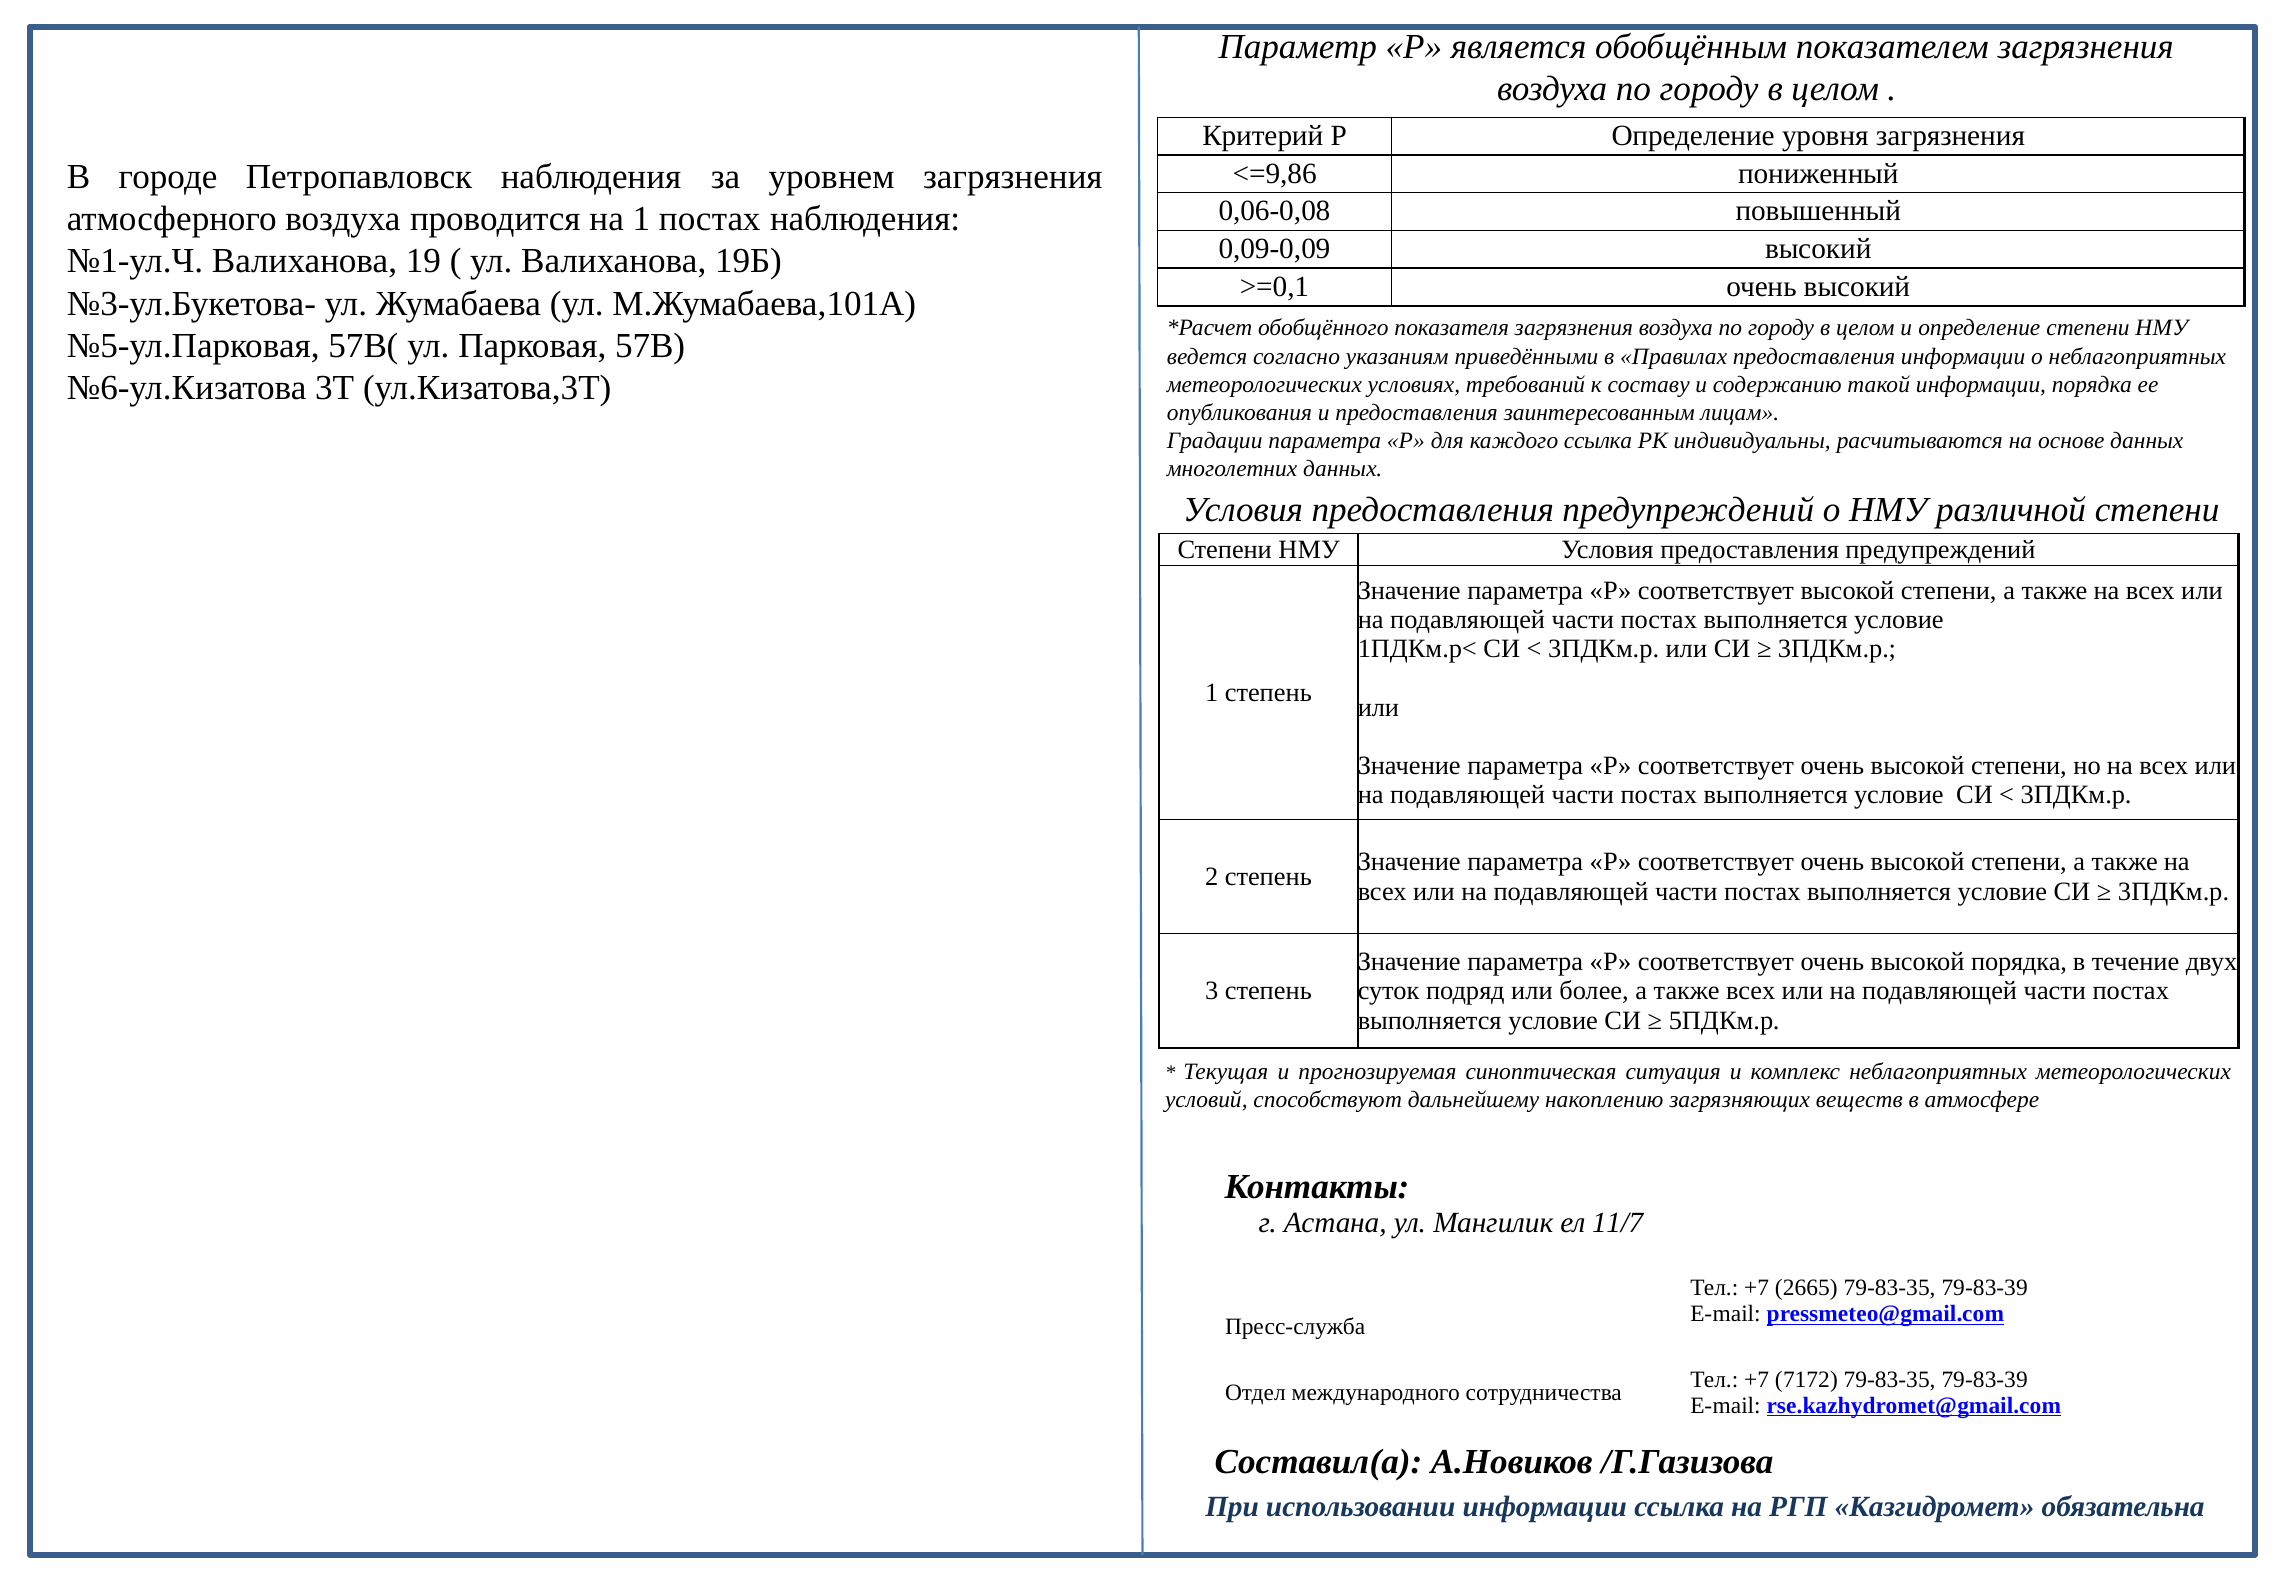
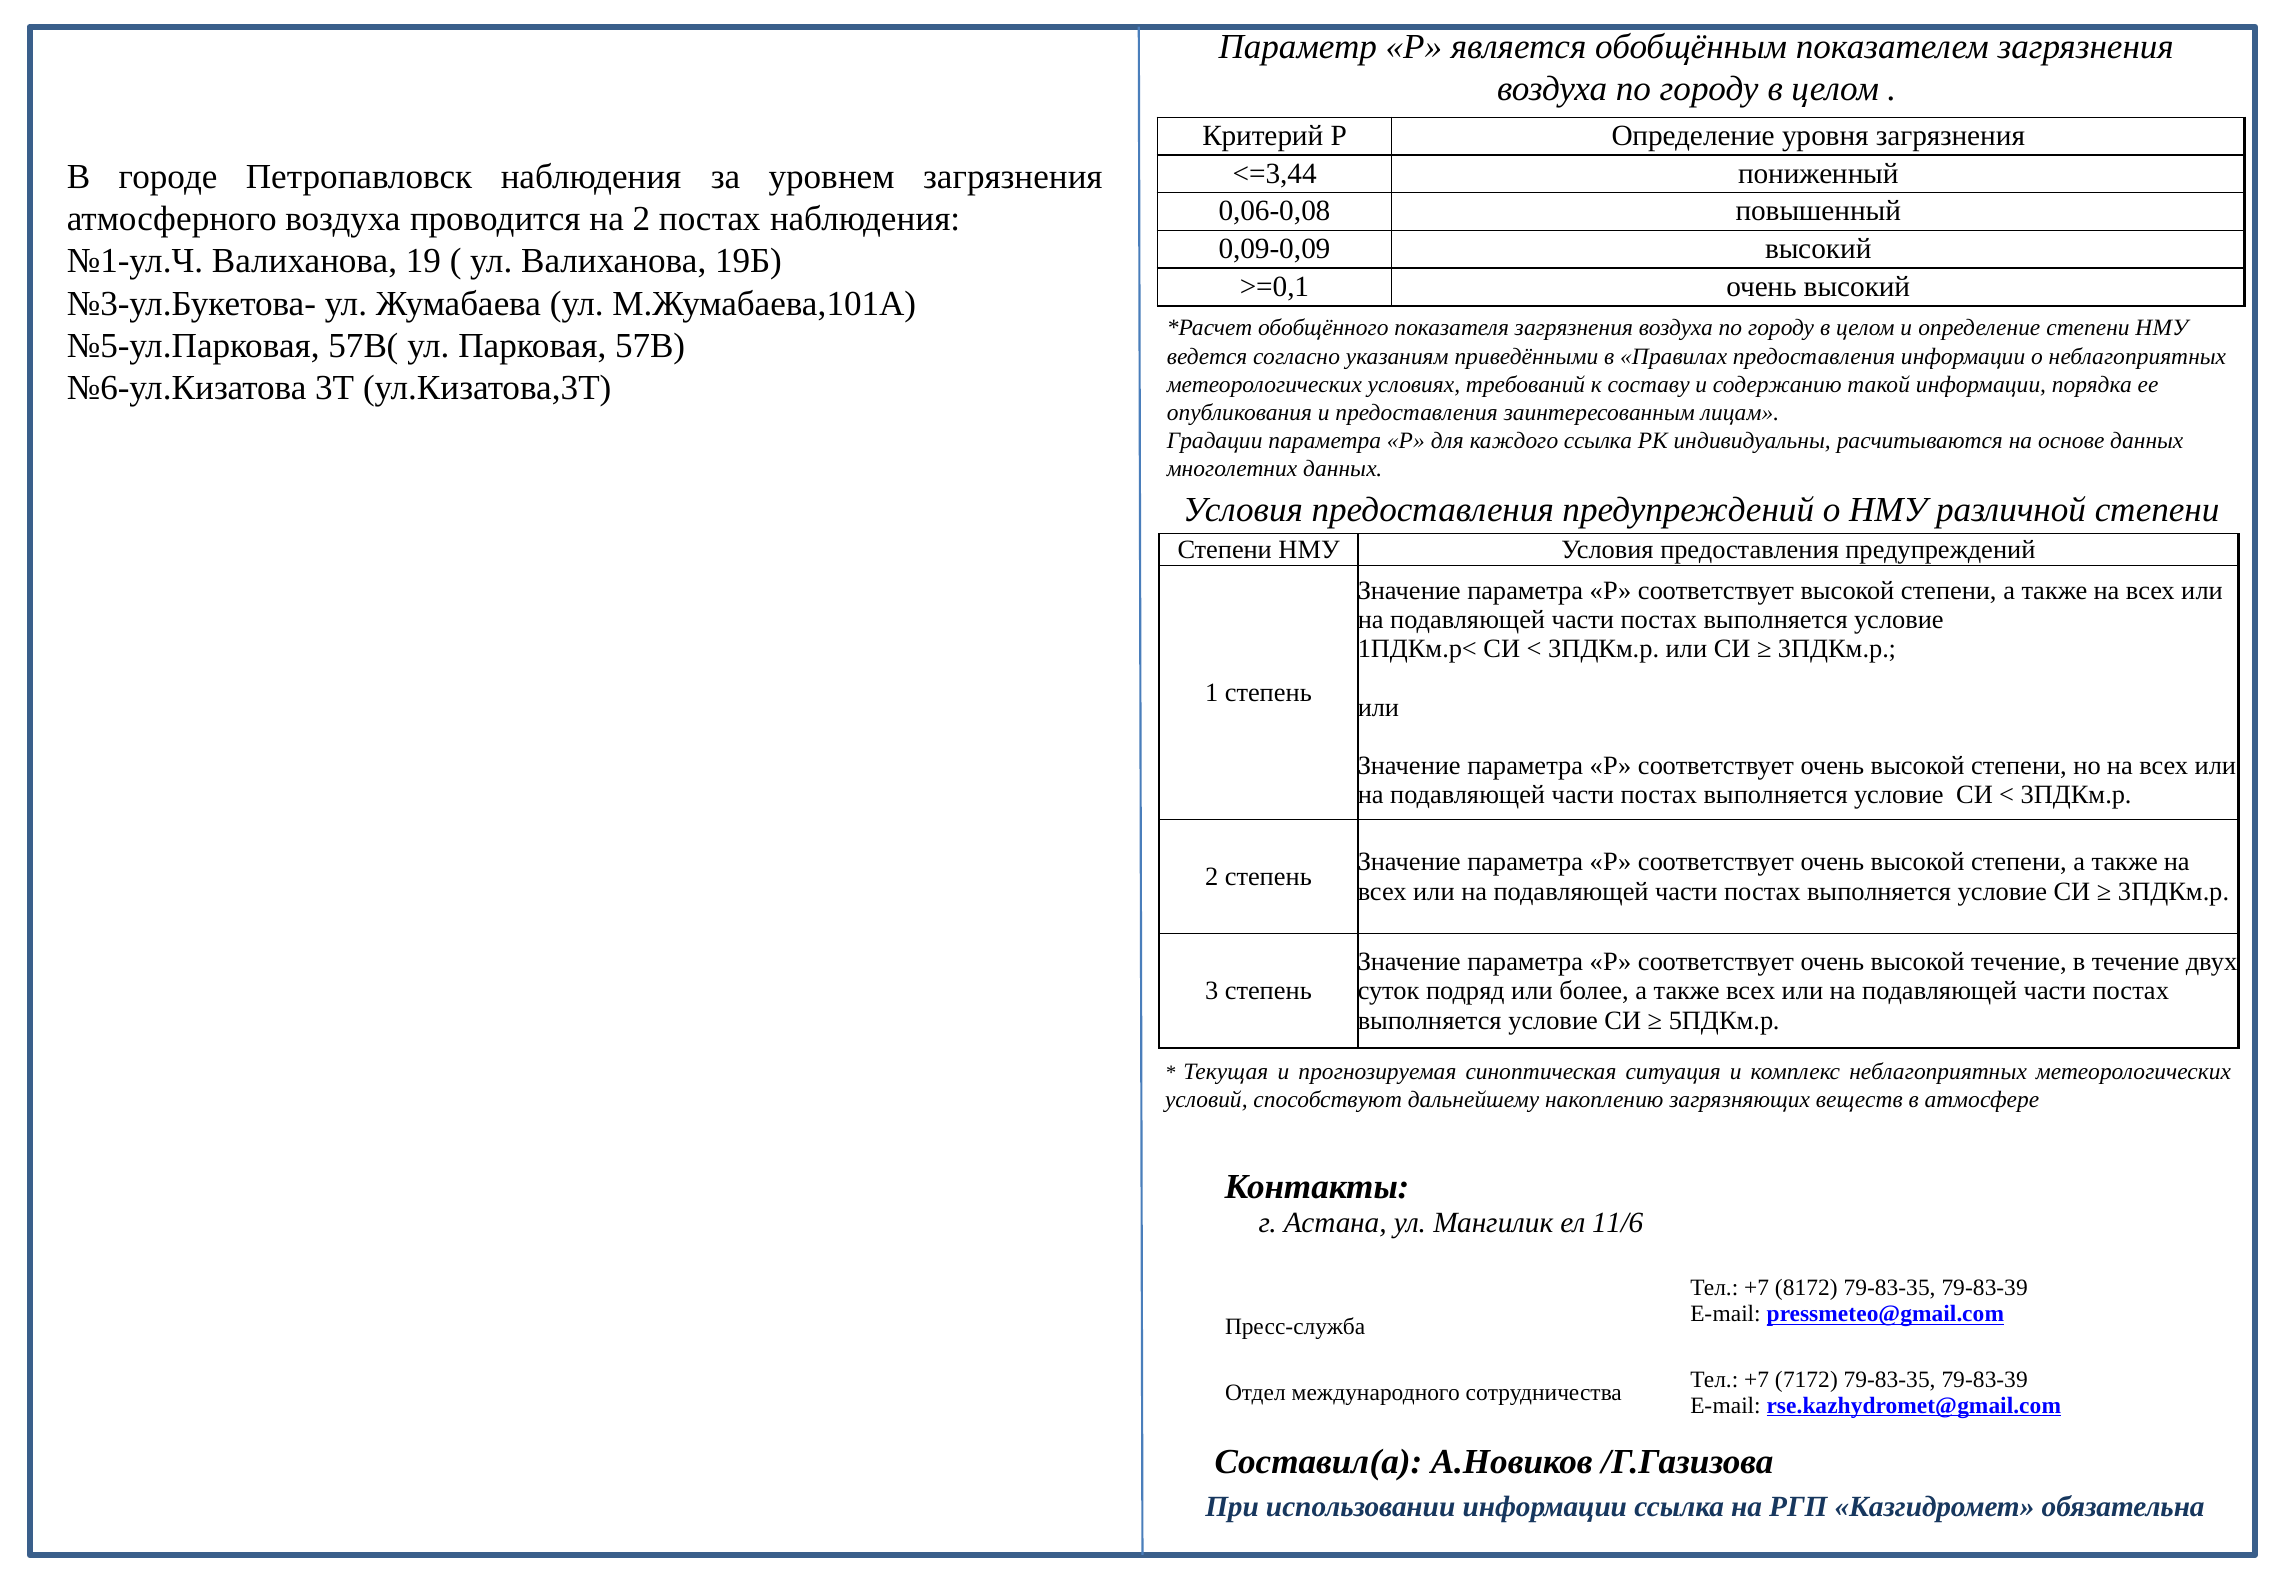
<=9,86: <=9,86 -> <=3,44
на 1: 1 -> 2
высокой порядка: порядка -> течение
11/7: 11/7 -> 11/6
2665: 2665 -> 8172
